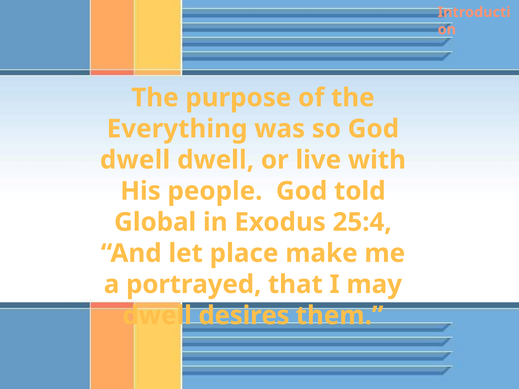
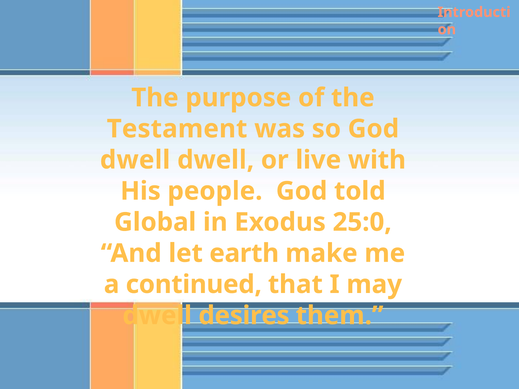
Everything: Everything -> Testament
25:4: 25:4 -> 25:0
place: place -> earth
portrayed: portrayed -> continued
